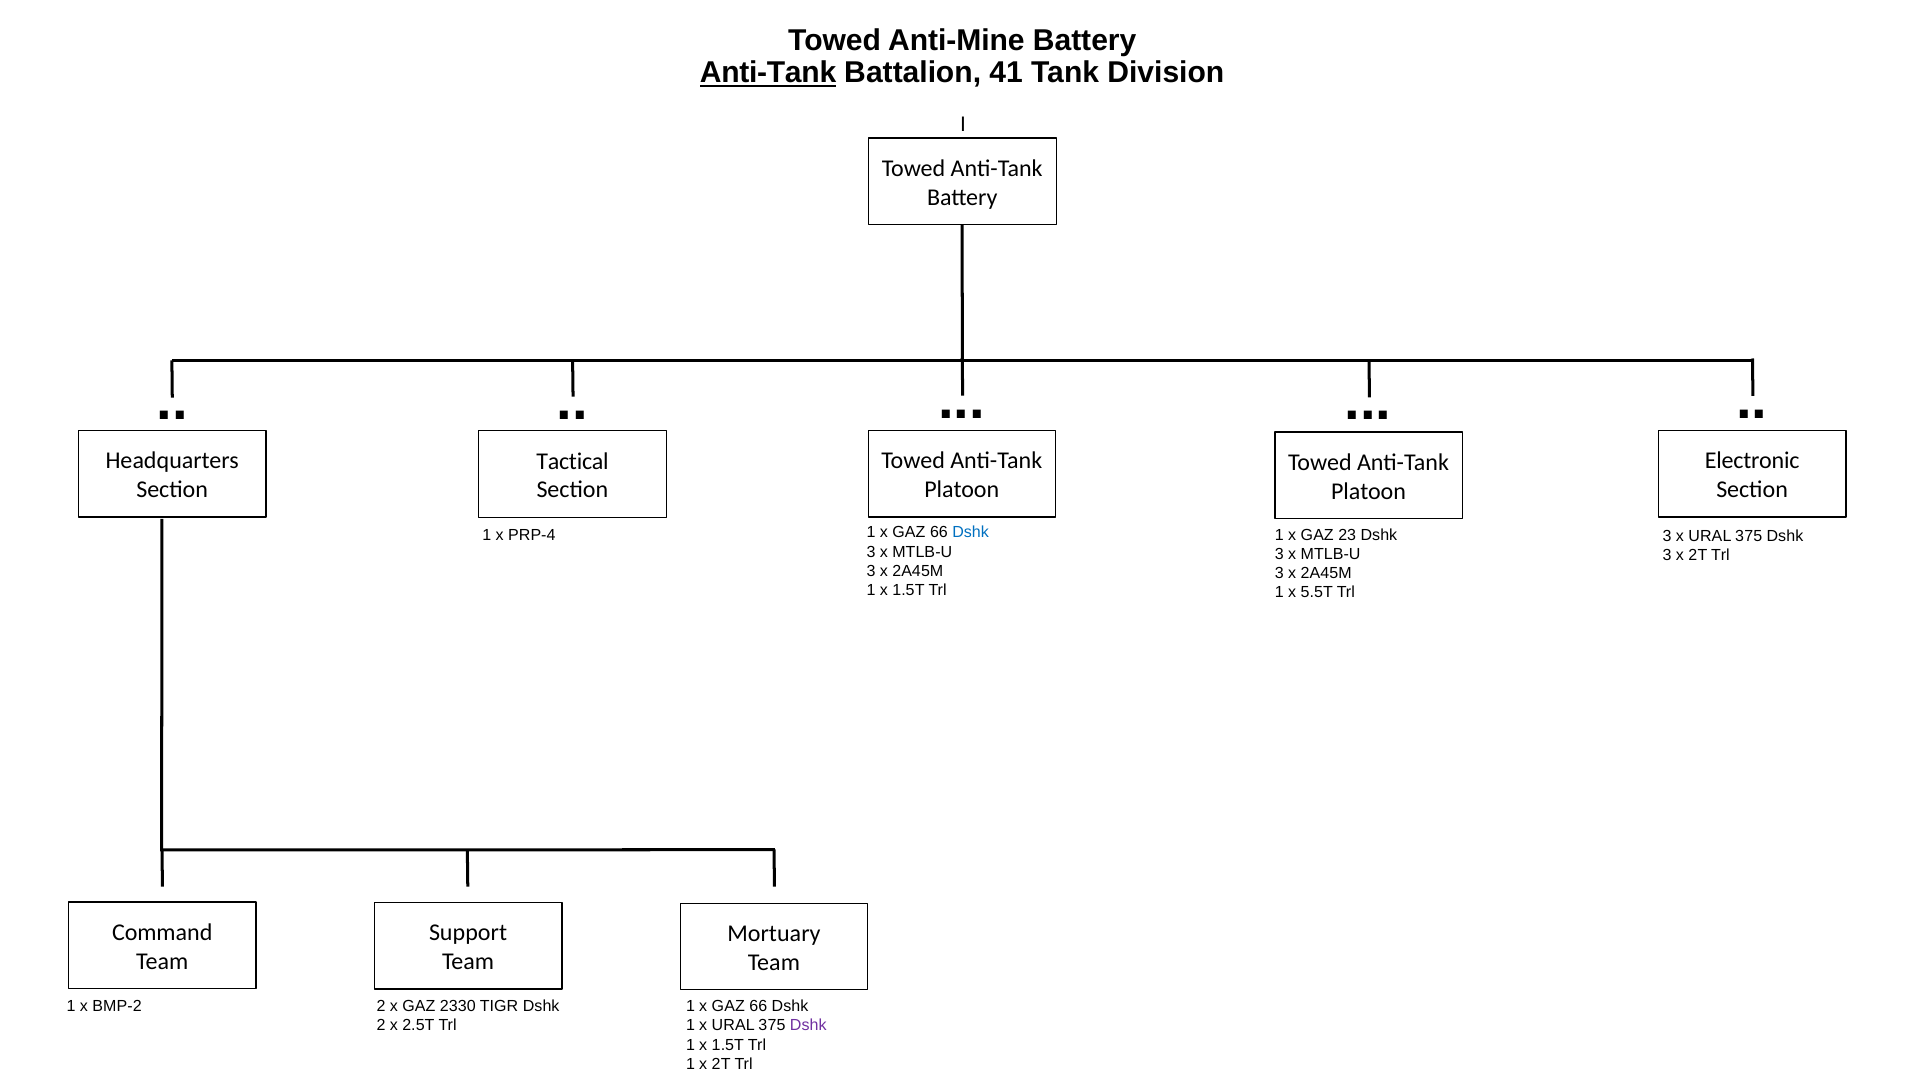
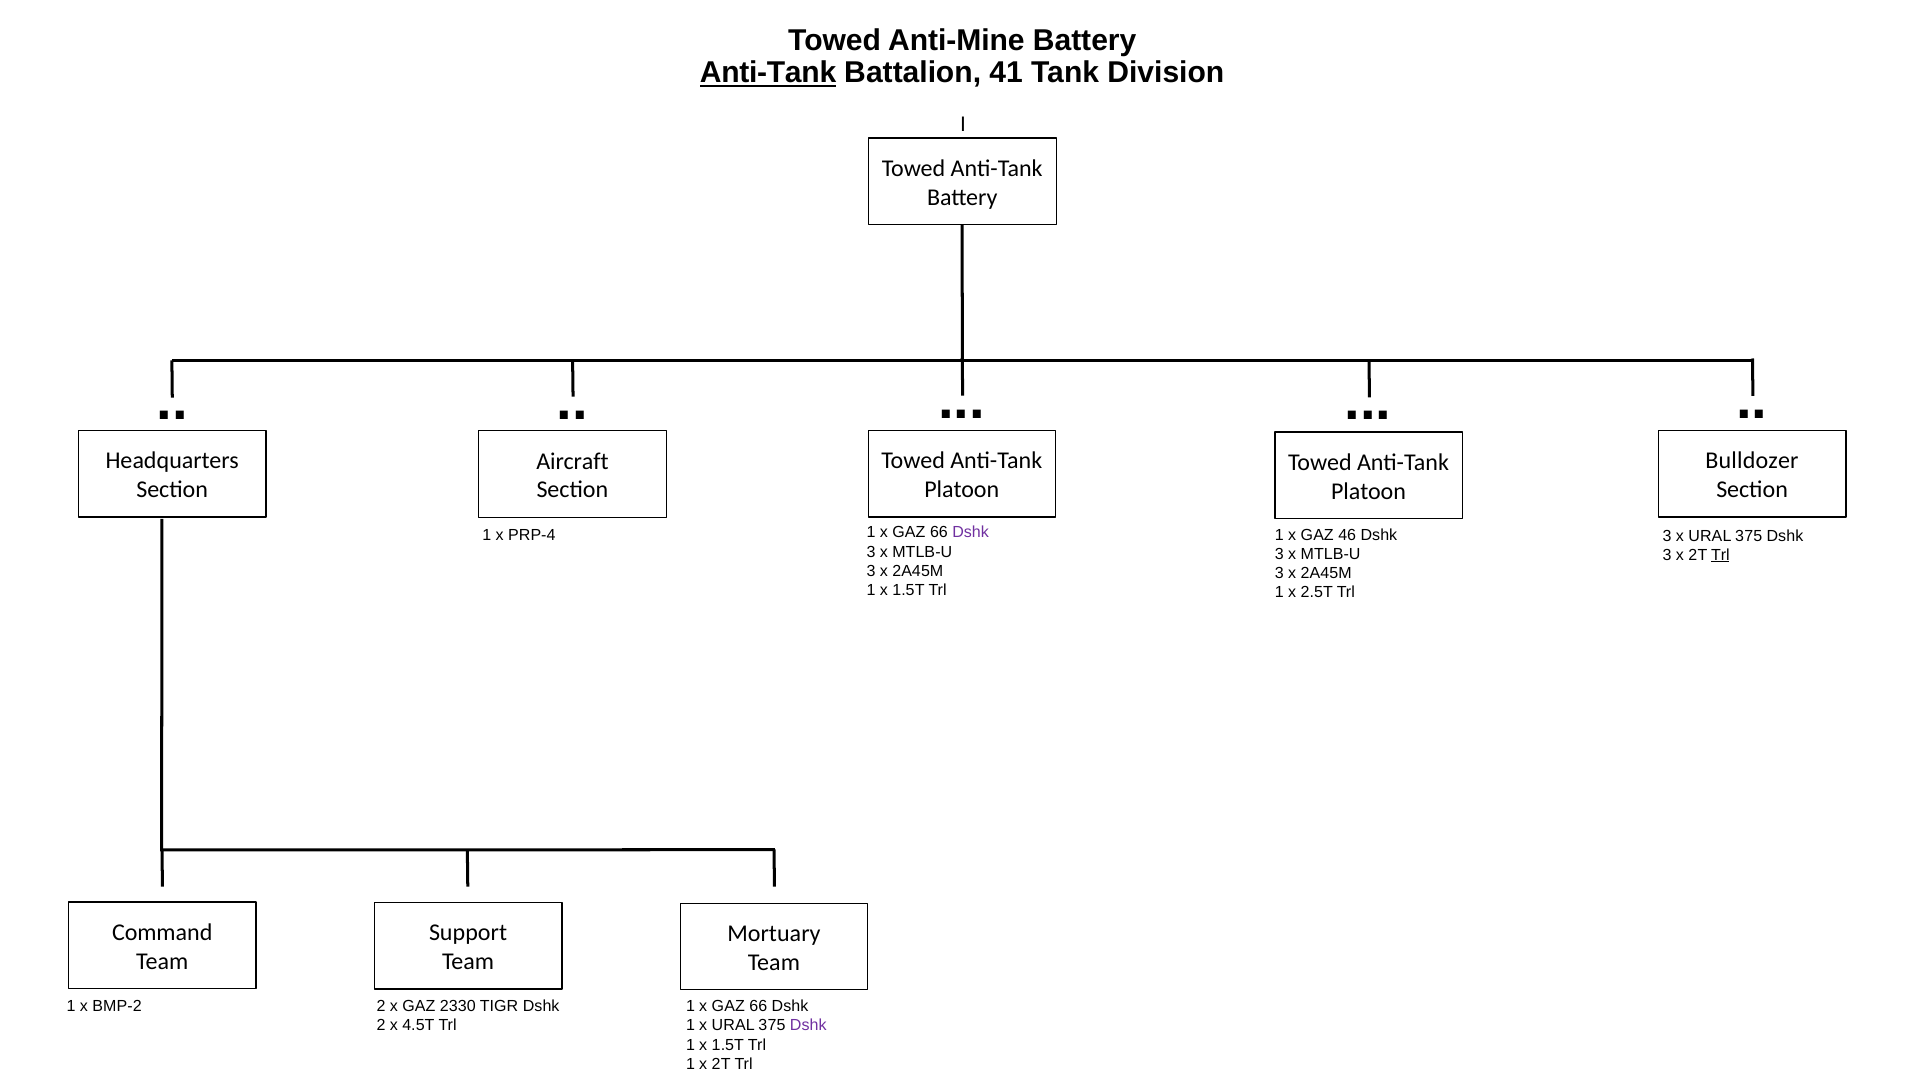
Electronic: Electronic -> Bulldozer
Tactical: Tactical -> Aircraft
Dshk at (971, 533) colour: blue -> purple
23: 23 -> 46
Trl at (1720, 555) underline: none -> present
5.5T: 5.5T -> 2.5T
2.5T: 2.5T -> 4.5T
